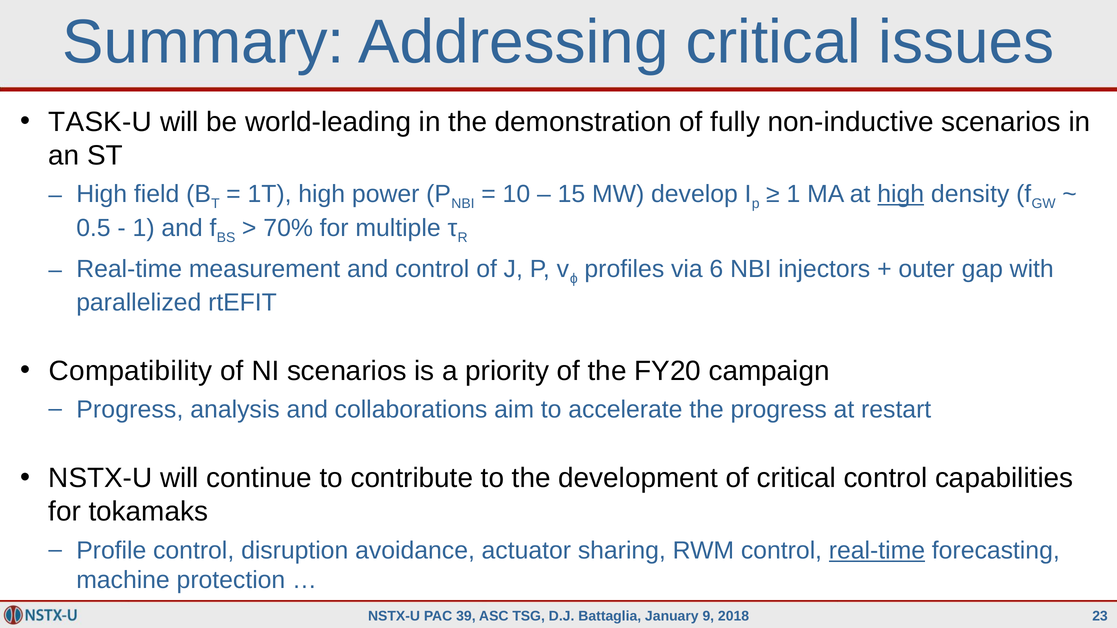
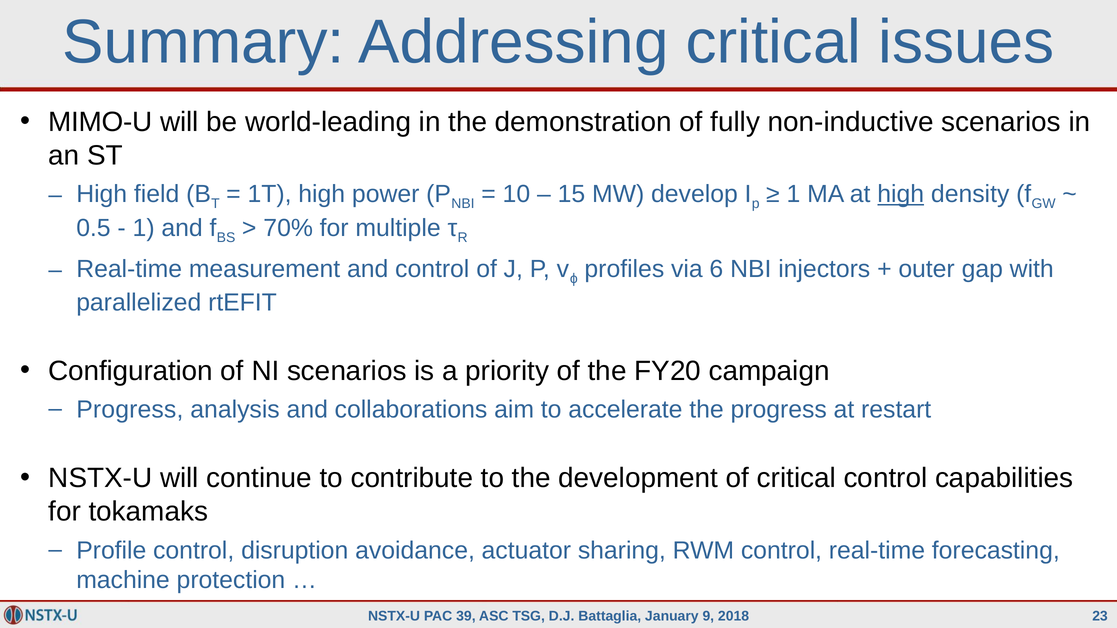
TASK-U: TASK-U -> MIMO-U
Compatibility: Compatibility -> Configuration
real-time at (877, 551) underline: present -> none
